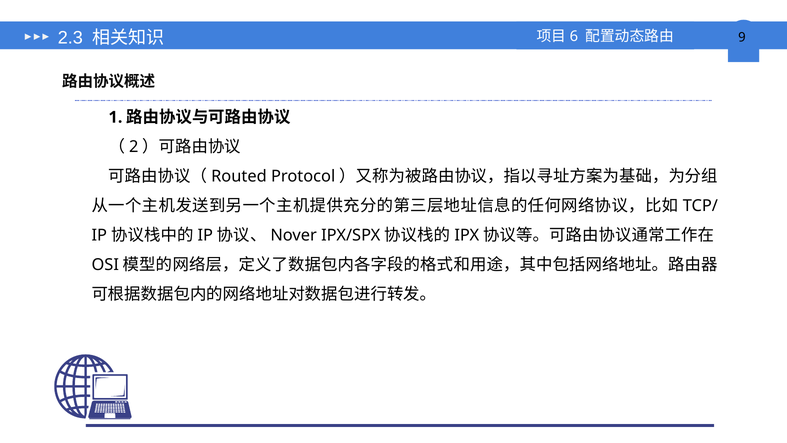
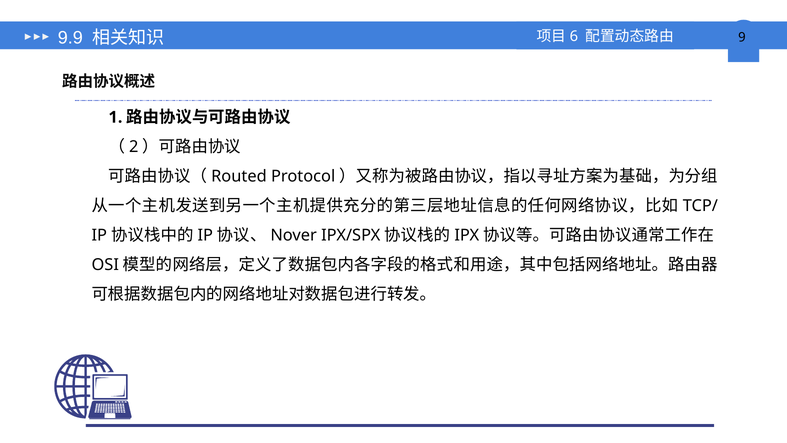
2.3: 2.3 -> 9.9
